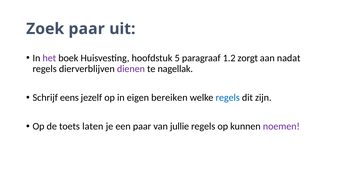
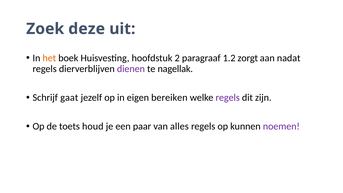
Zoek paar: paar -> deze
het colour: purple -> orange
5: 5 -> 2
eens: eens -> gaat
regels at (228, 98) colour: blue -> purple
laten: laten -> houd
jullie: jullie -> alles
